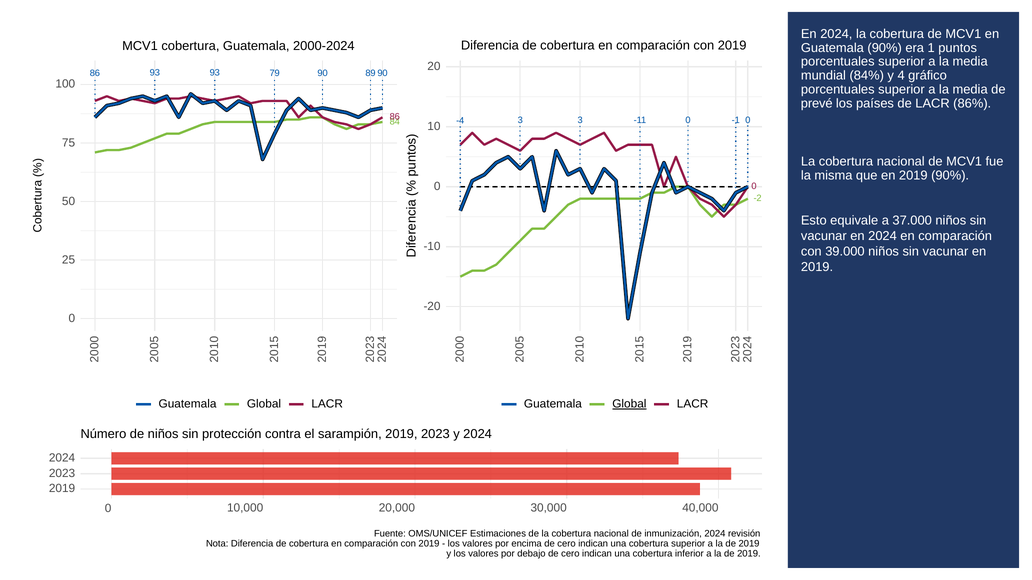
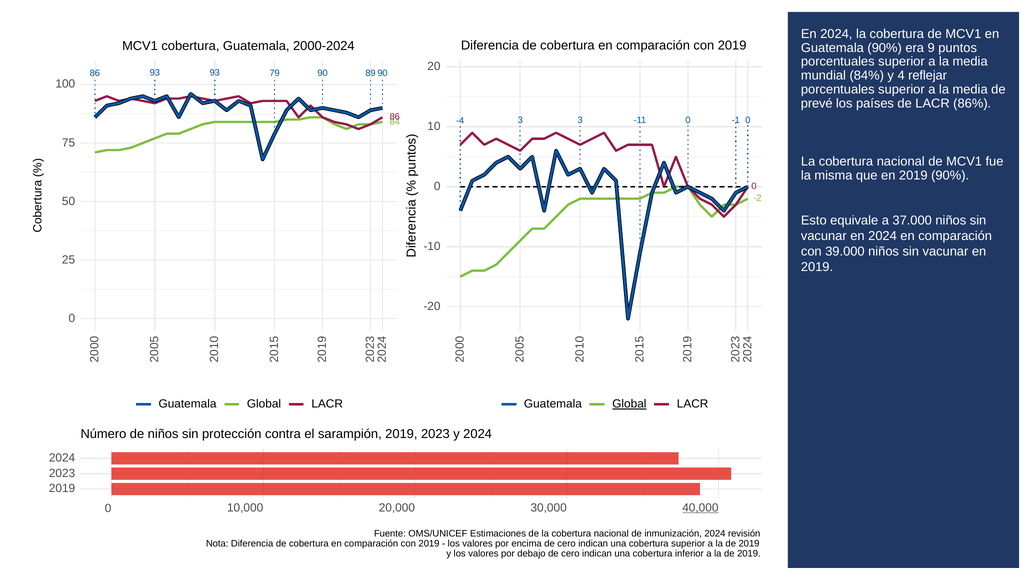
era 1: 1 -> 9
gráfico: gráfico -> reflejar
40,000 underline: none -> present
